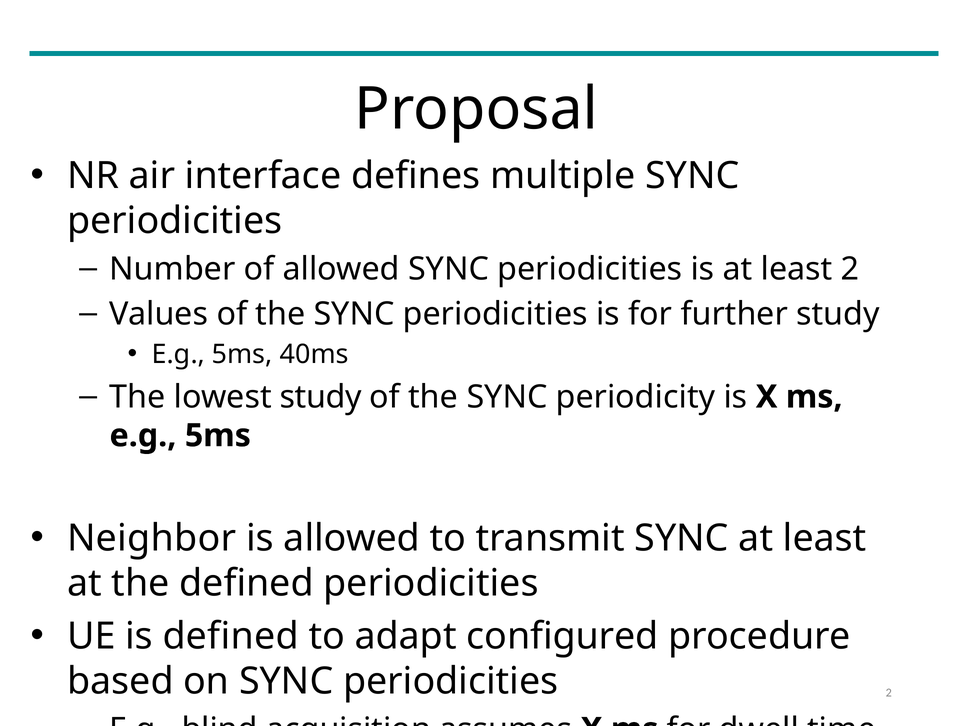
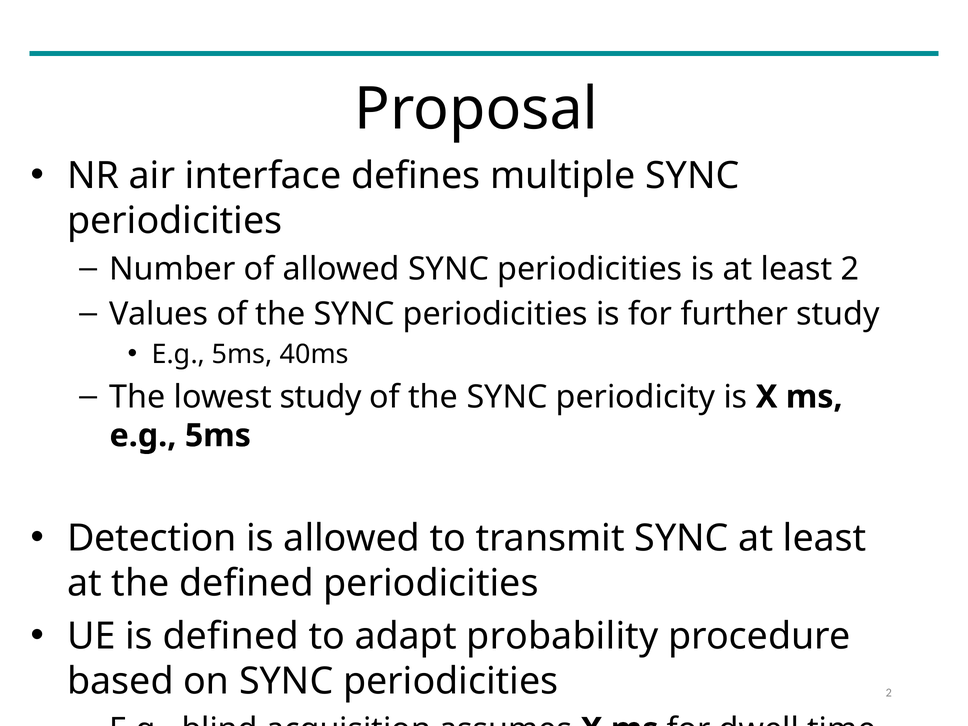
Neighbor: Neighbor -> Detection
configured: configured -> probability
